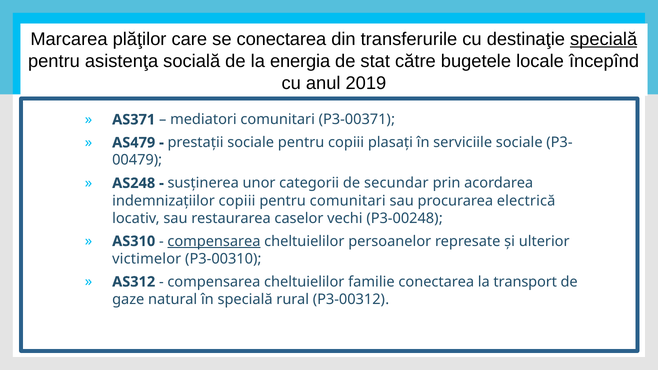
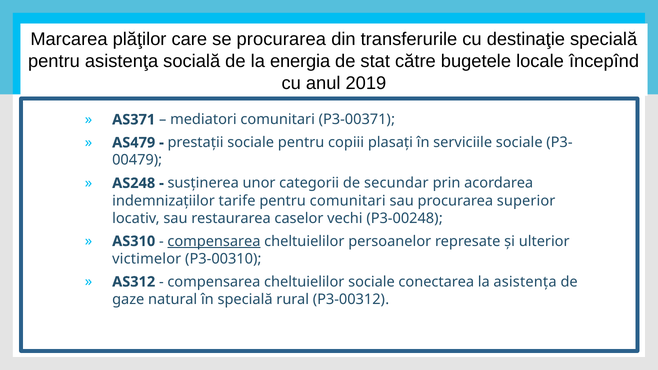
se conectarea: conectarea -> procurarea
specială at (604, 39) underline: present -> none
indemnizaţiilor copiii: copiii -> tarife
electrică: electrică -> superior
cheltuielilor familie: familie -> sociale
la transport: transport -> asistenţa
